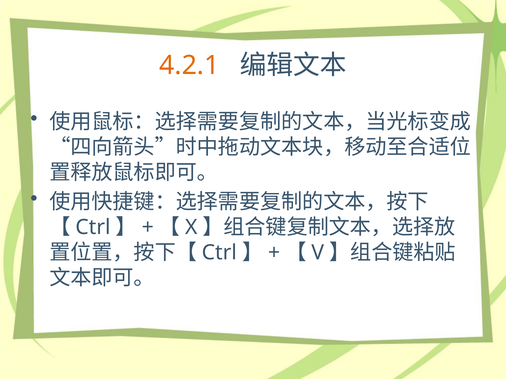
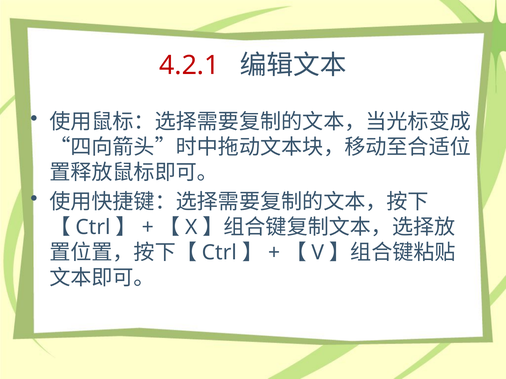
4.2.1 colour: orange -> red
